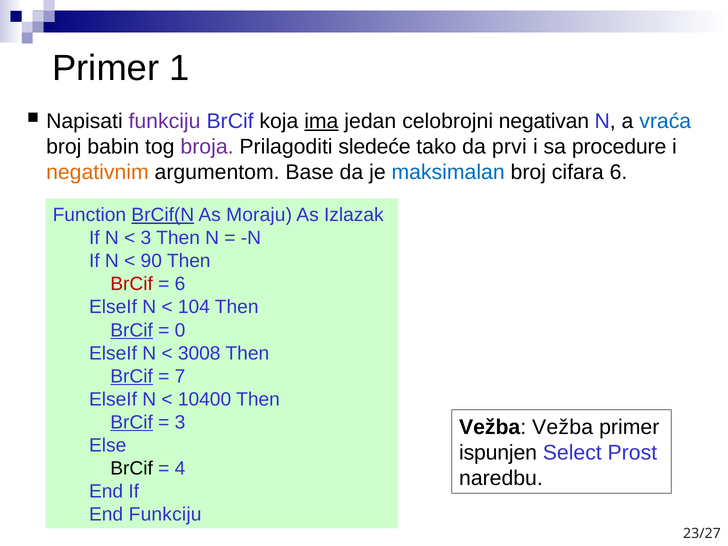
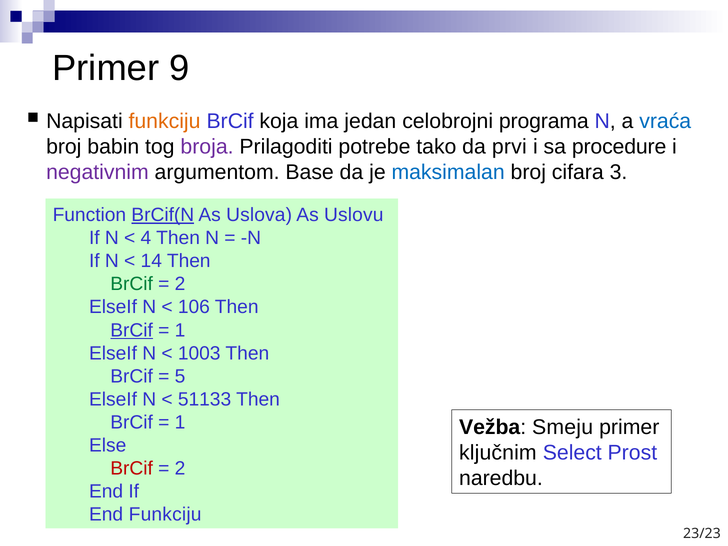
1: 1 -> 9
funkciju at (165, 121) colour: purple -> orange
ima underline: present -> none
negativan: negativan -> programa
sledeće: sledeće -> potrebe
negativnim colour: orange -> purple
cifara 6: 6 -> 3
Moraju: Moraju -> Uslova
Izlazak: Izlazak -> Uslovu
3 at (146, 238): 3 -> 4
90: 90 -> 14
BrCif at (132, 284) colour: red -> green
6 at (180, 284): 6 -> 2
104: 104 -> 106
0 at (180, 330): 0 -> 1
3008: 3008 -> 1003
BrCif at (132, 376) underline: present -> none
7: 7 -> 5
10400: 10400 -> 51133
BrCif at (132, 422) underline: present -> none
3 at (180, 422): 3 -> 1
Vežba Vežba: Vežba -> Smeju
ispunjen: ispunjen -> ključnim
BrCif at (132, 468) colour: black -> red
4 at (180, 468): 4 -> 2
23/27: 23/27 -> 23/23
